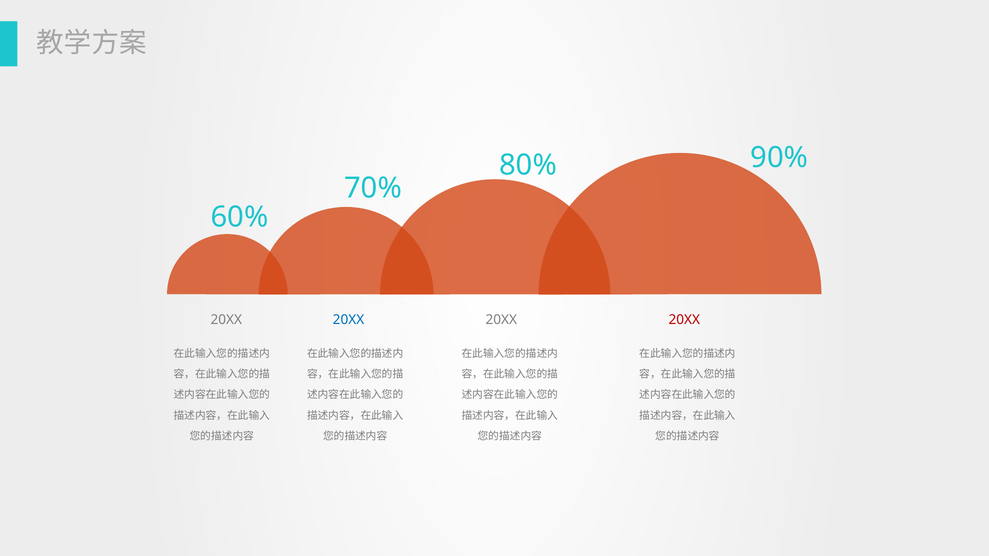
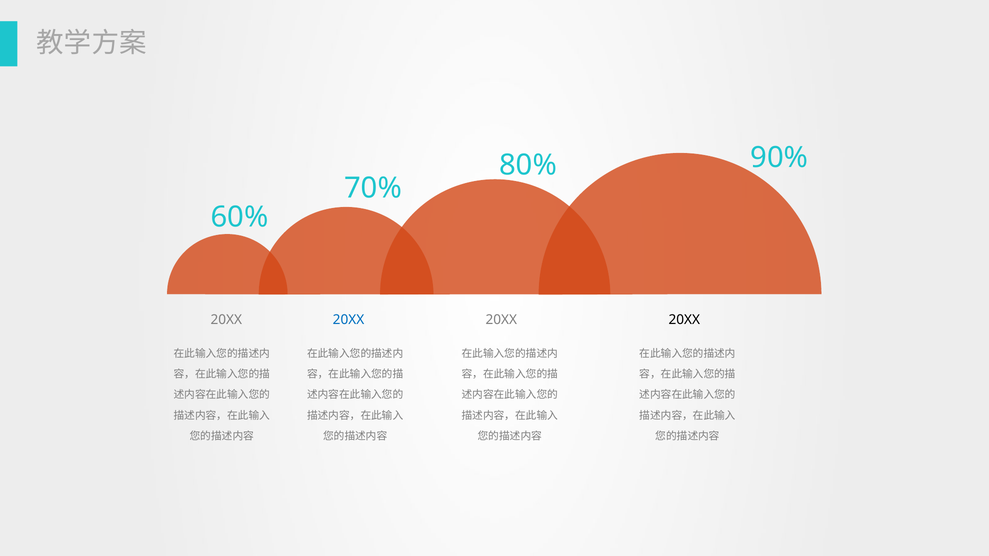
20XX at (684, 320) colour: red -> black
